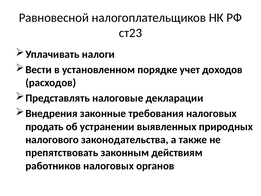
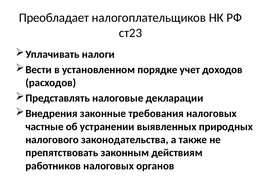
Равновесной: Равновесной -> Преобладает
продать: продать -> частные
